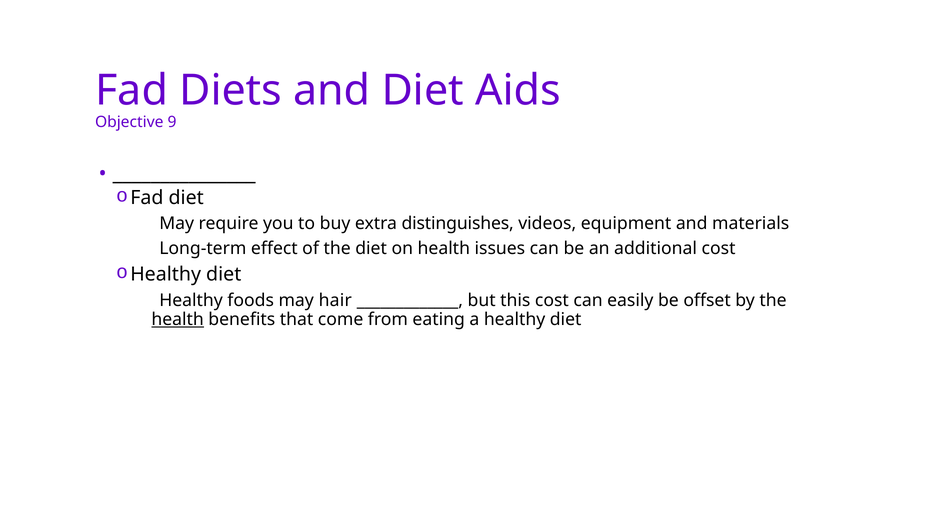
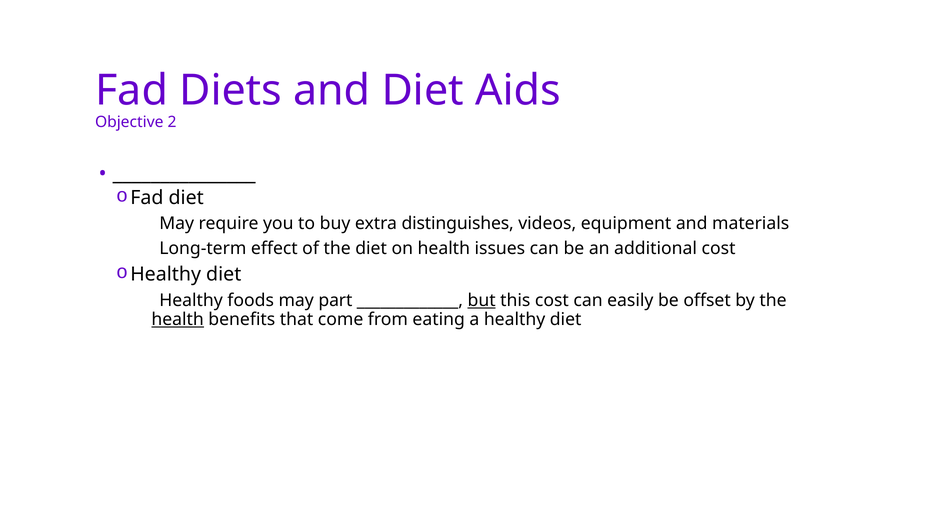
9: 9 -> 2
hair: hair -> part
but underline: none -> present
